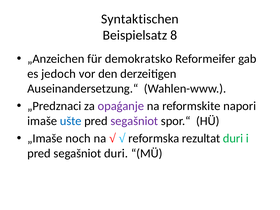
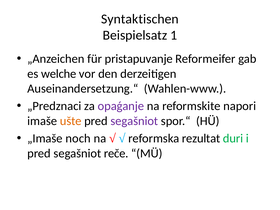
8: 8 -> 1
demokratsko: demokratsko -> pristapuvanje
jedoch: jedoch -> welche
ušte colour: blue -> orange
segašniot duri: duri -> reče
